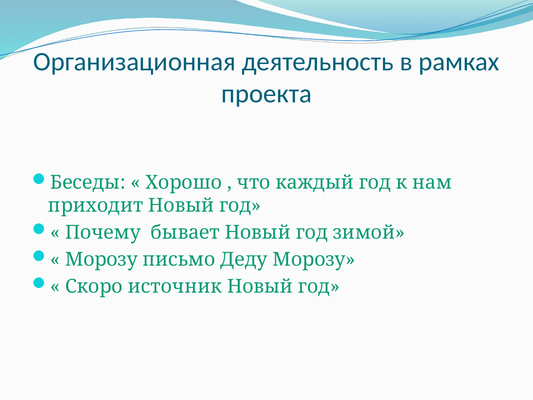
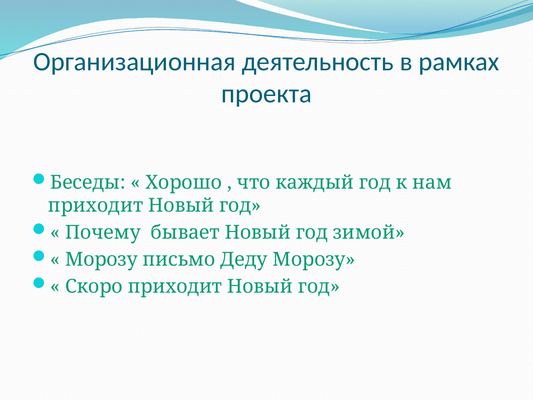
Скоро источник: источник -> приходит
